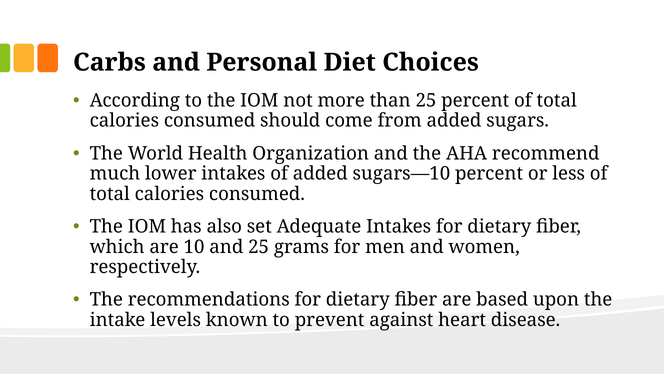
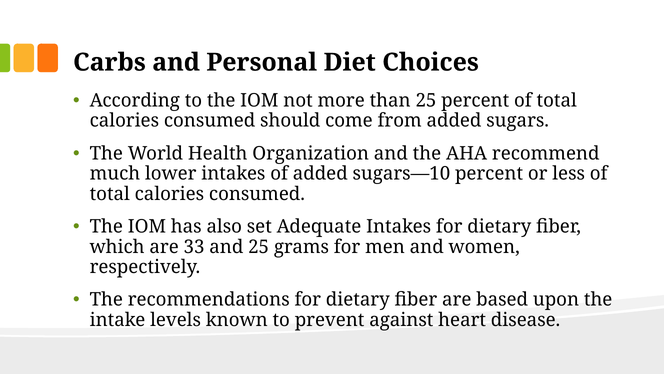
10: 10 -> 33
